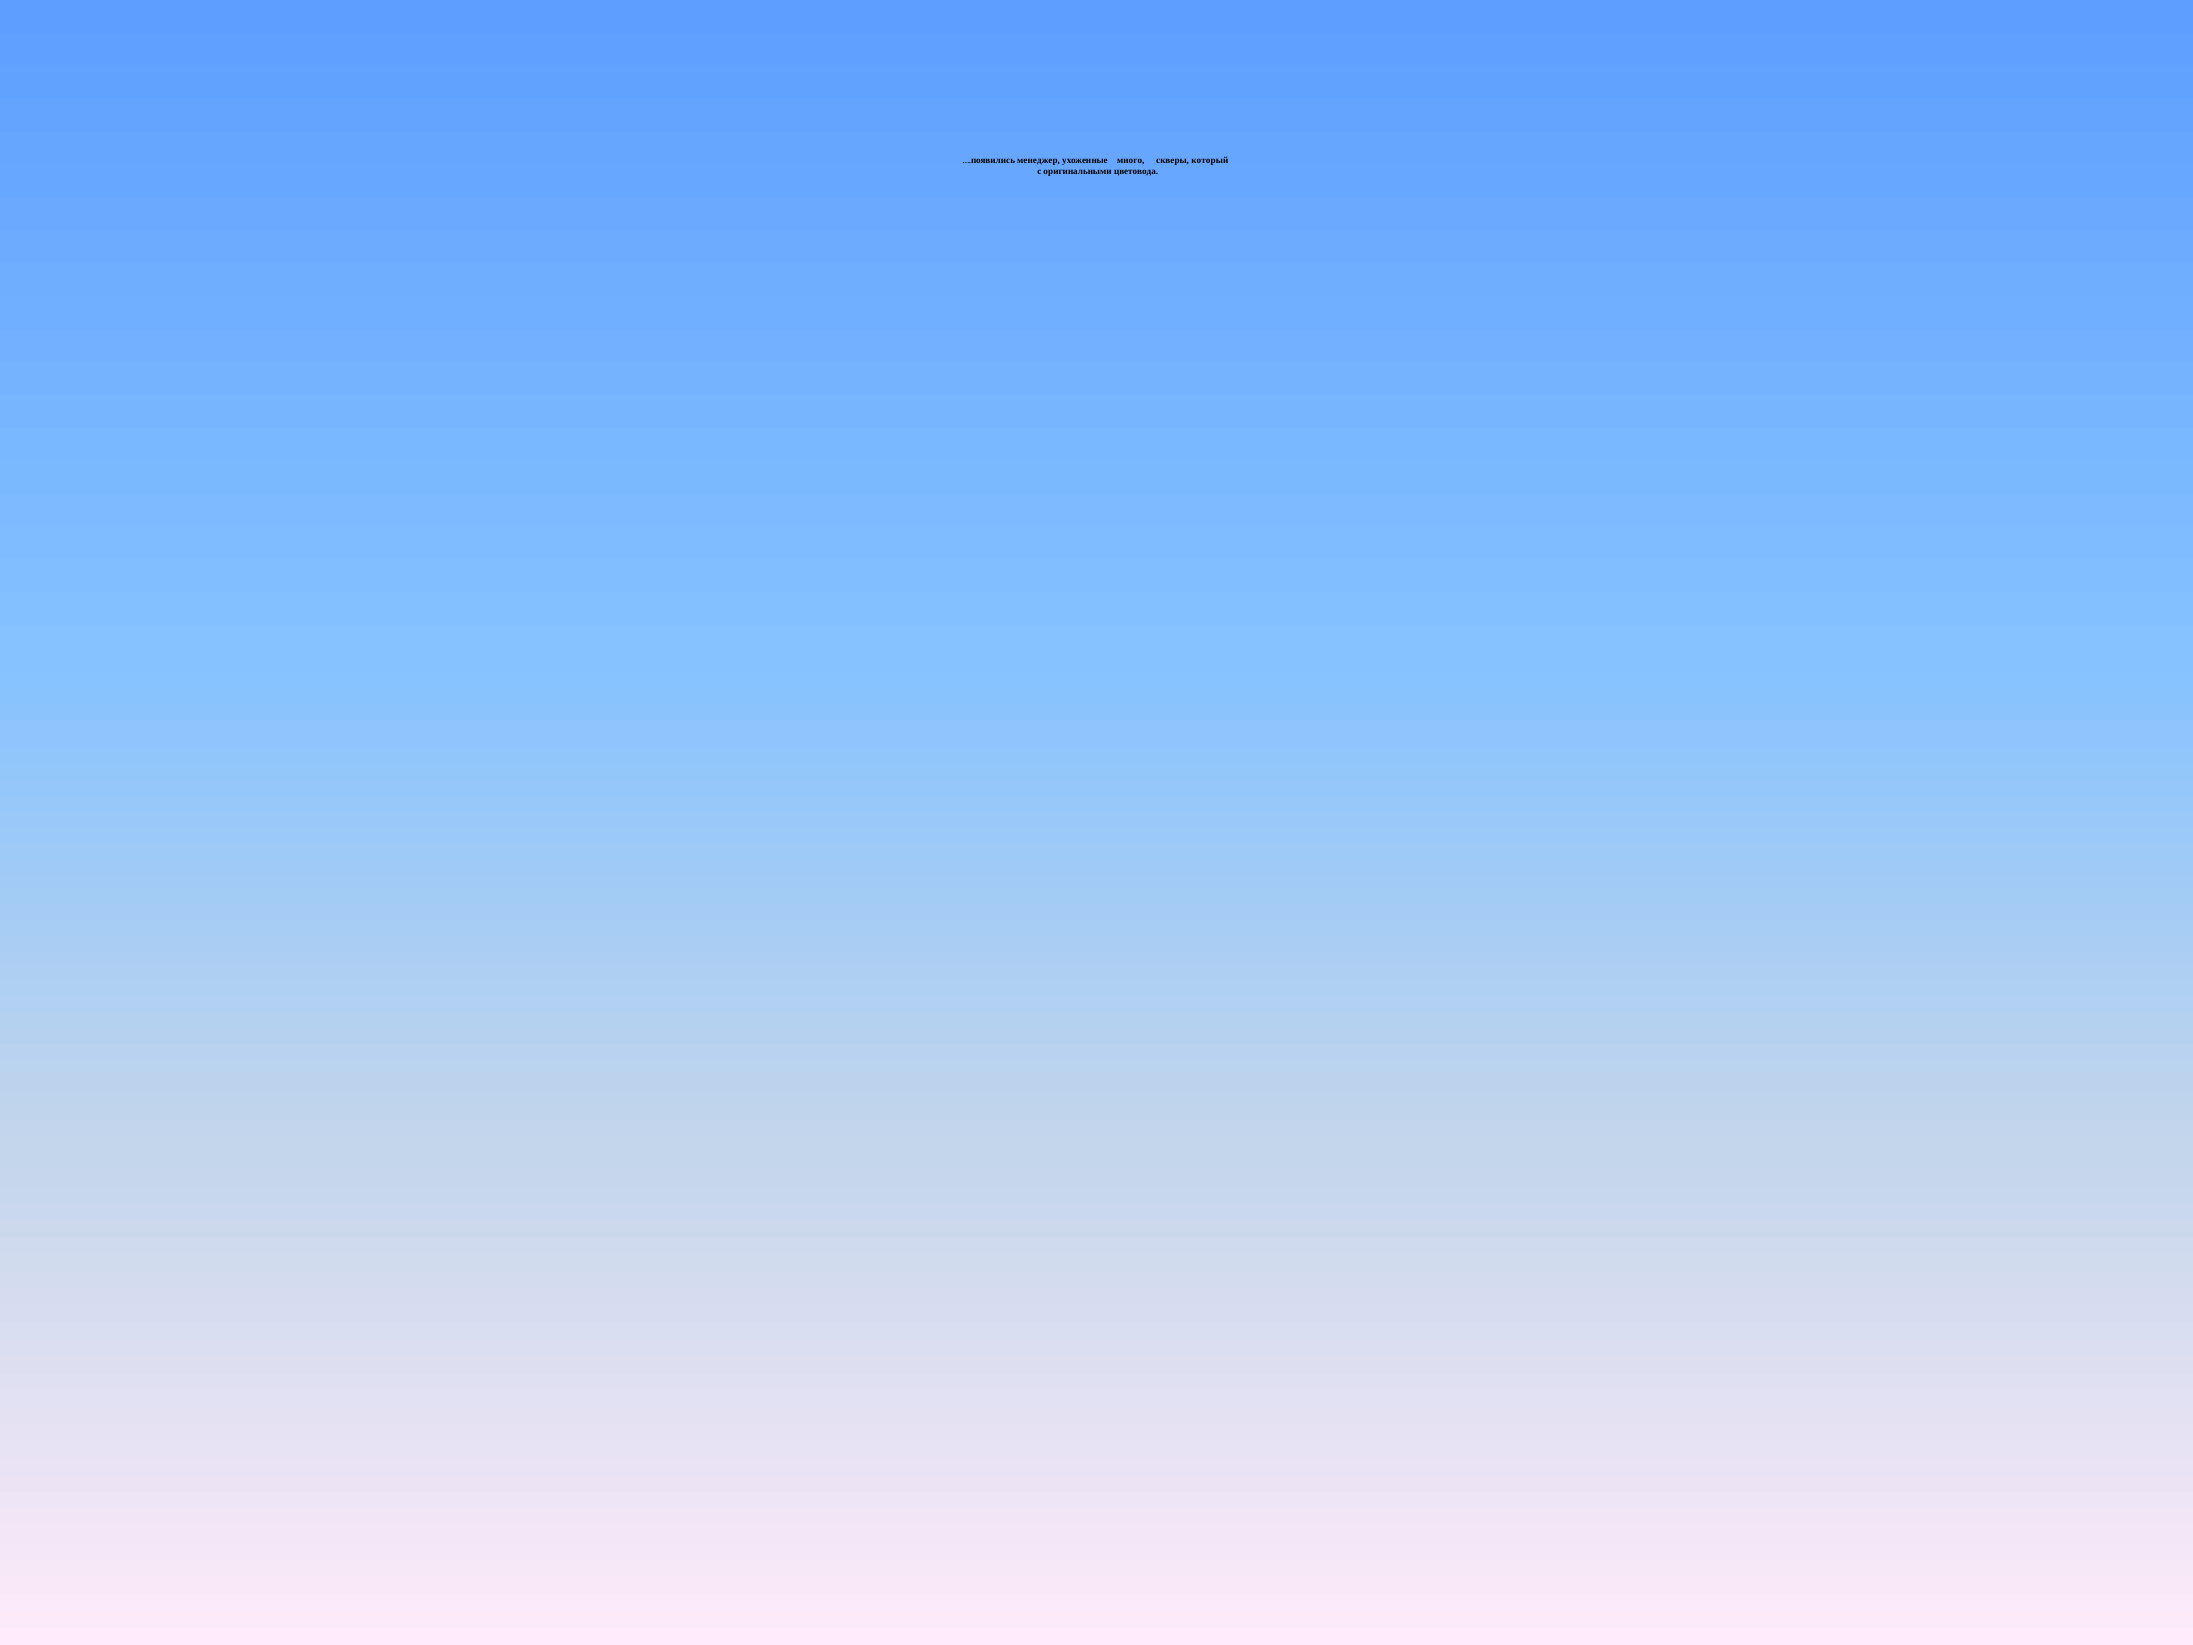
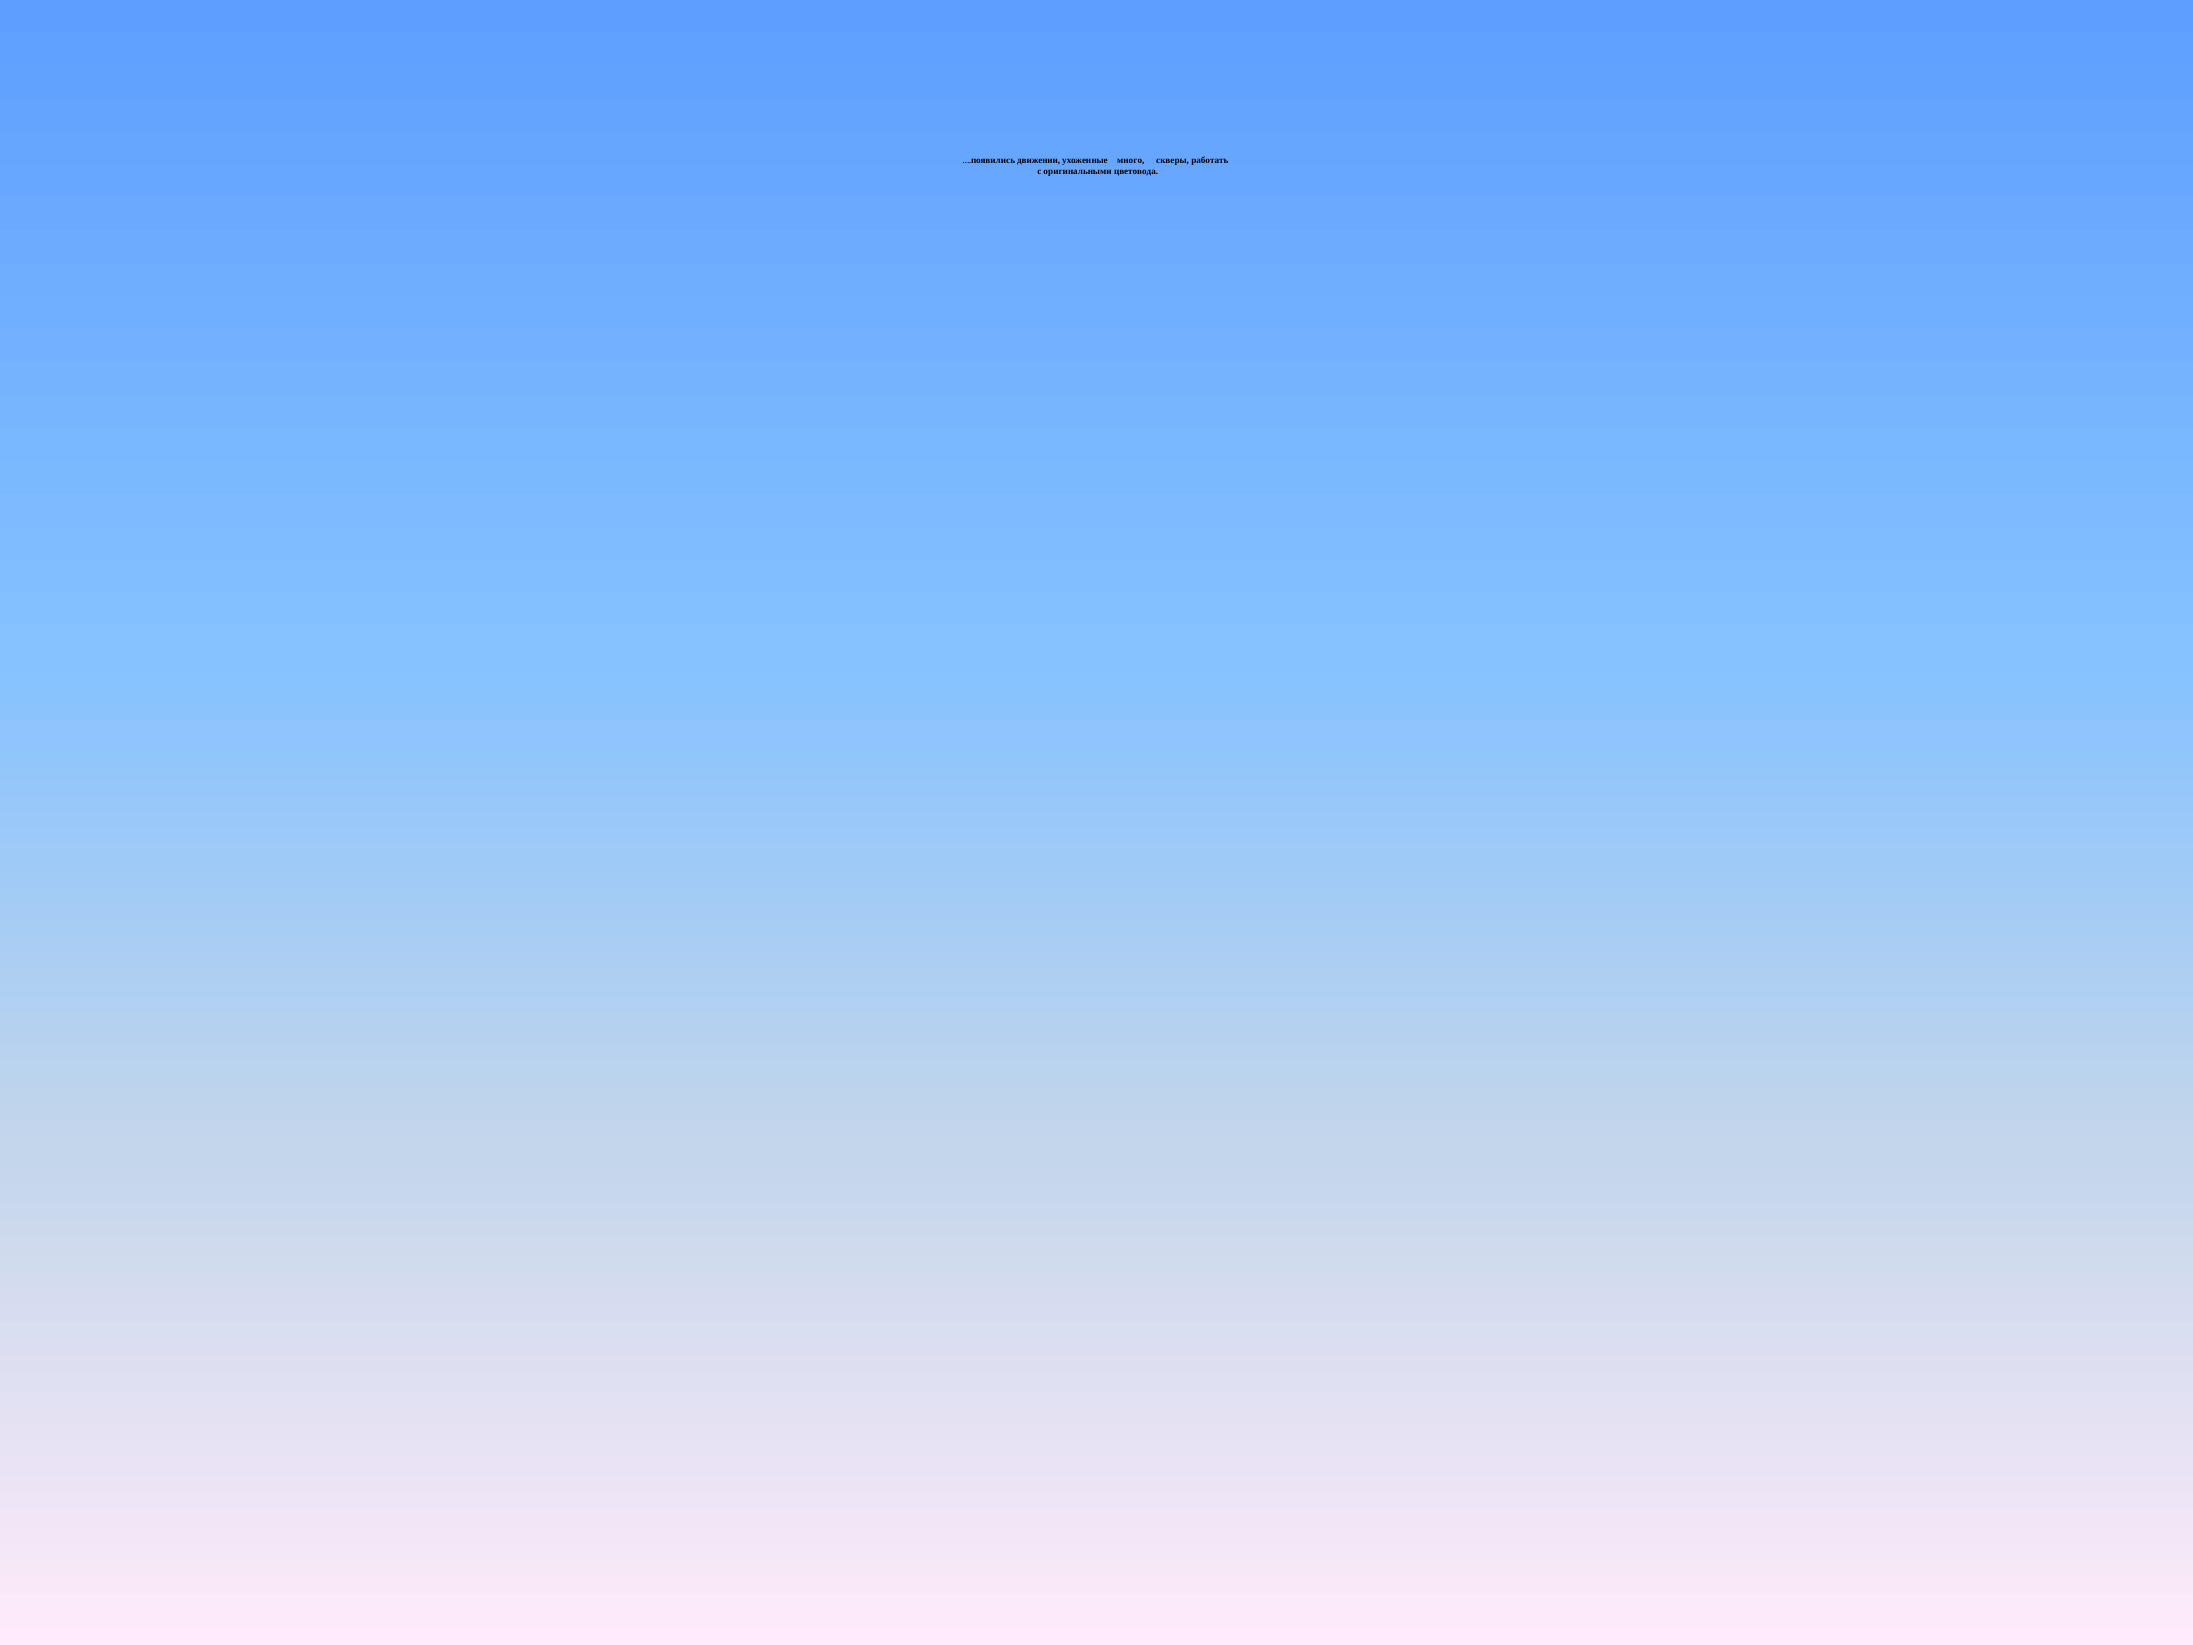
менеджер: менеджер -> движении
который: который -> работать
